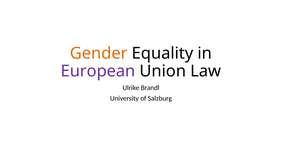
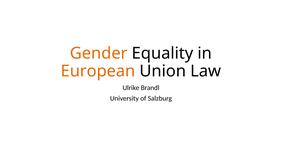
European colour: purple -> orange
